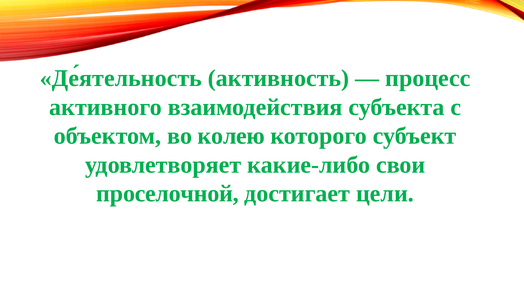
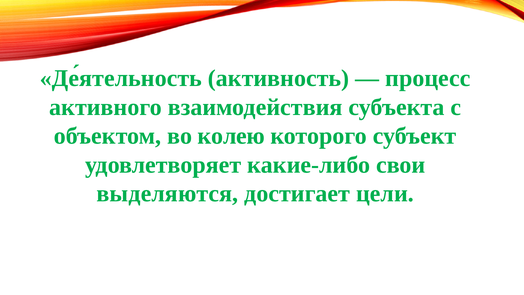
проселочной: проселочной -> выделяются
